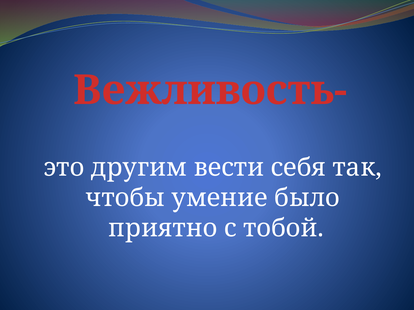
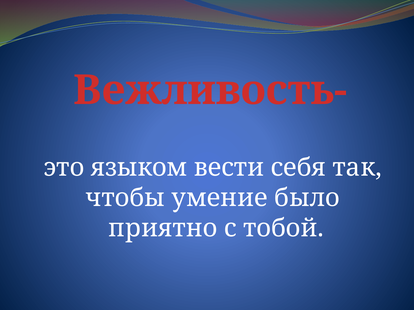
другим: другим -> языком
